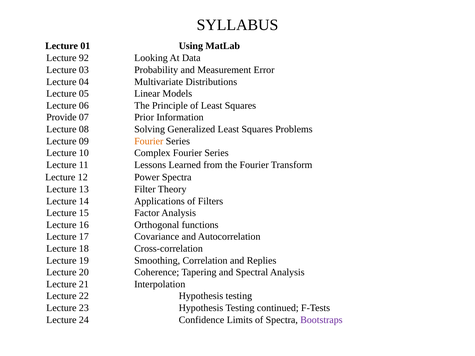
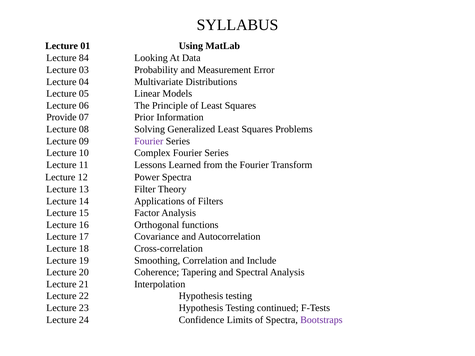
92: 92 -> 84
Fourier at (149, 141) colour: orange -> purple
Replies: Replies -> Include
